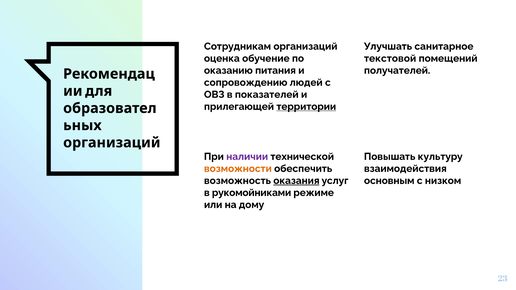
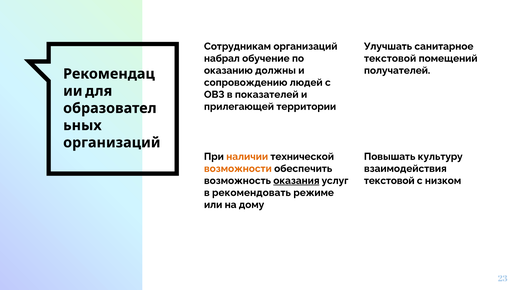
оценка: оценка -> набрал
питания: питания -> должны
территории underline: present -> none
наличии colour: purple -> orange
основным at (389, 181): основным -> текстовой
рукомойниками: рукомойниками -> рекомендовать
